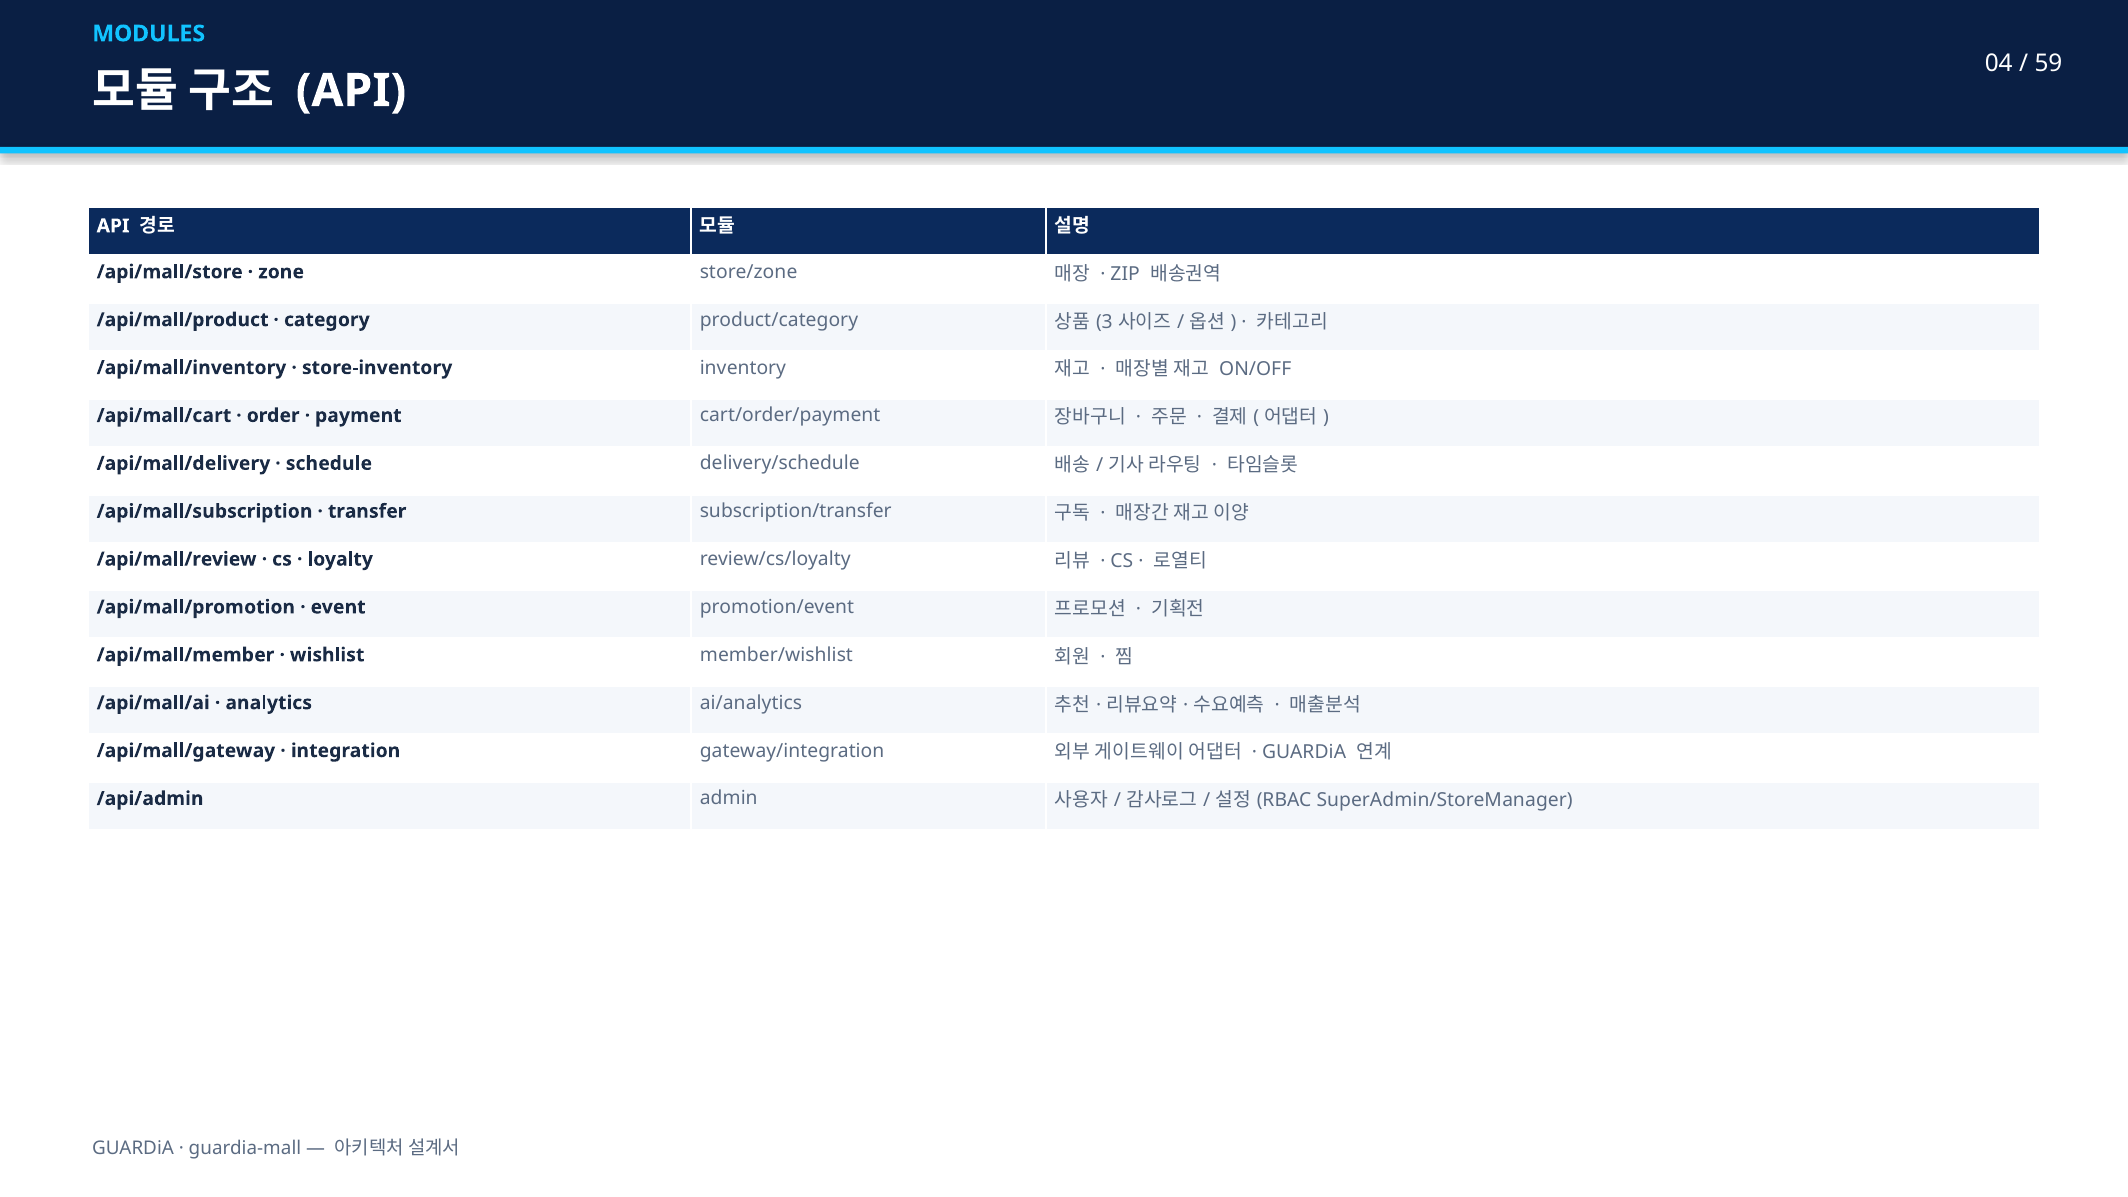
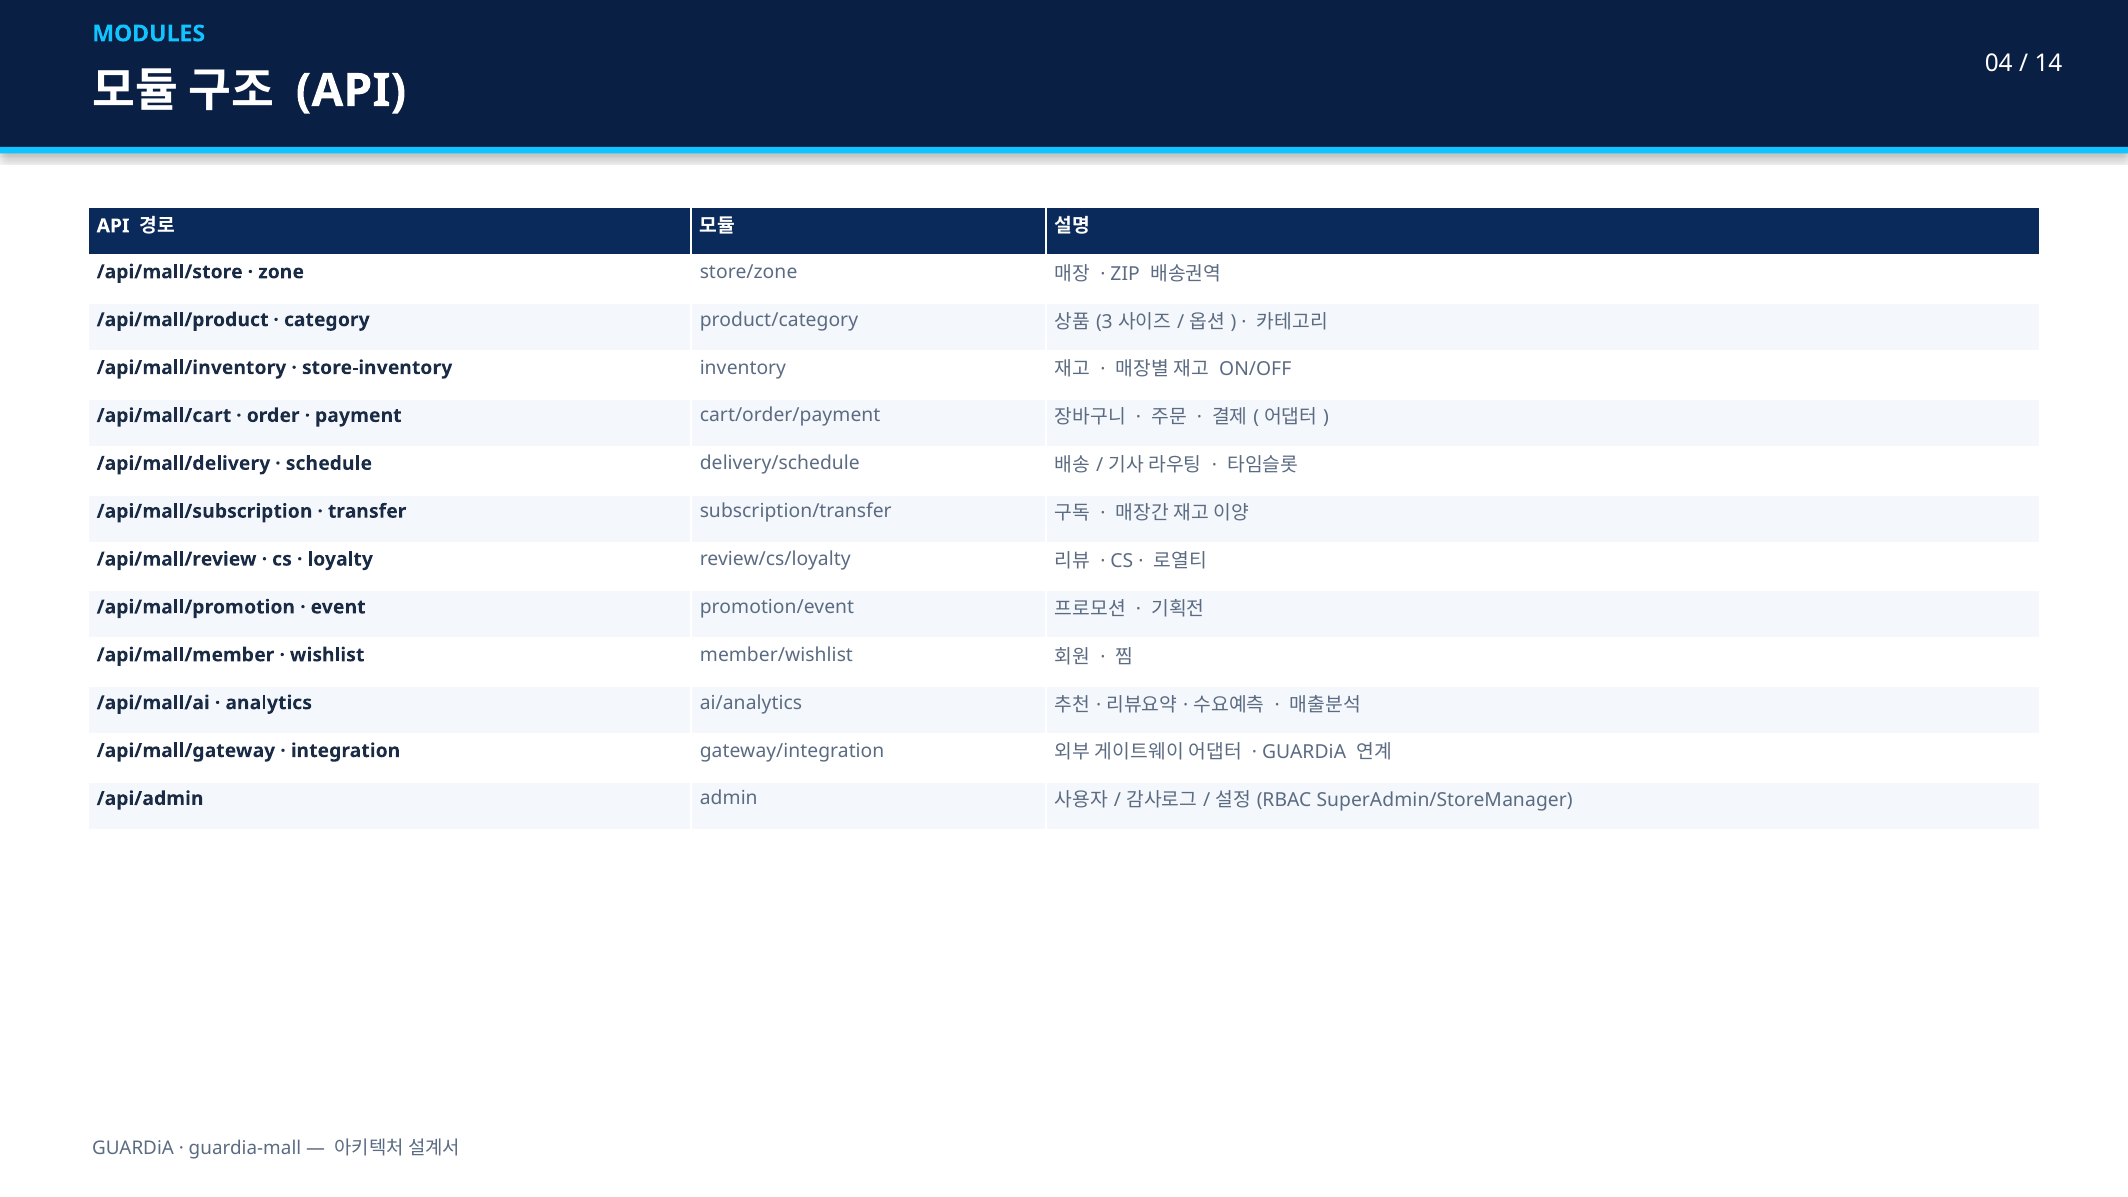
59: 59 -> 14
